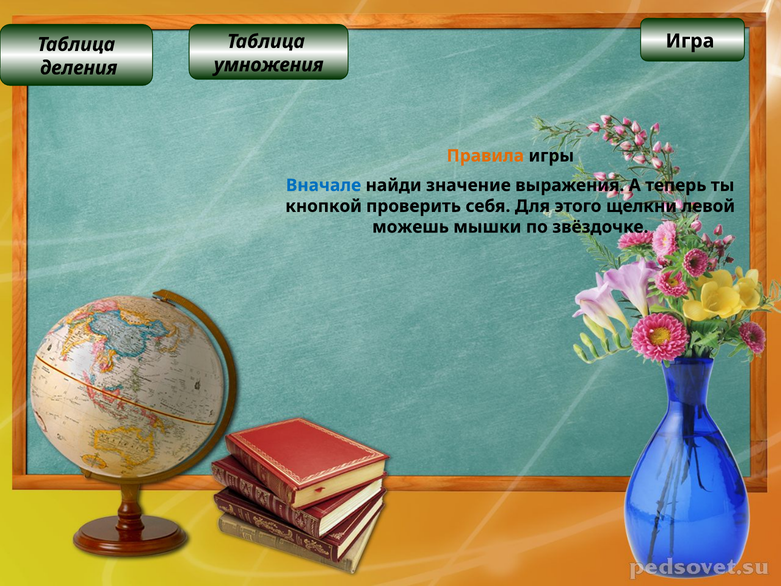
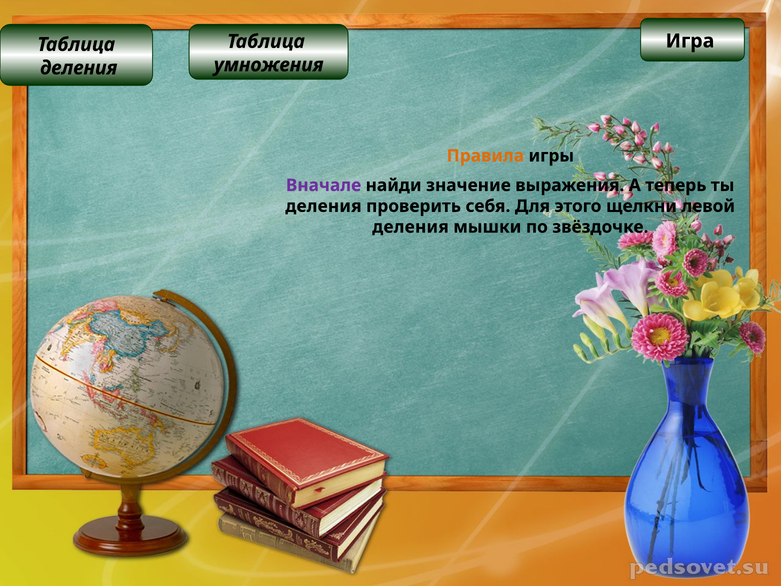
Вначале colour: blue -> purple
кнопкой at (324, 206): кнопкой -> деления
можешь at (411, 227): можешь -> деления
